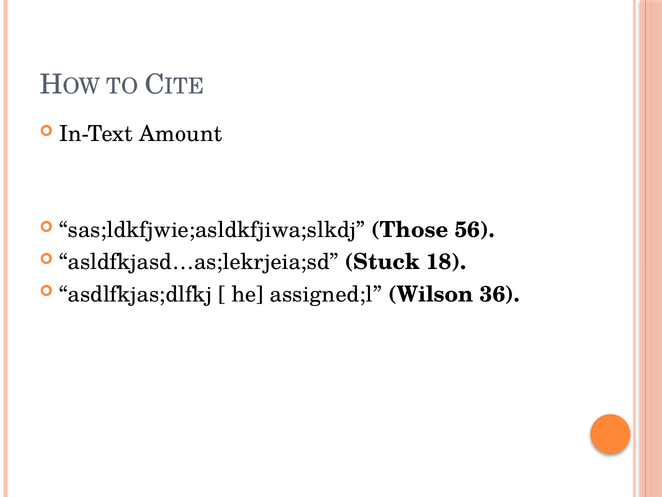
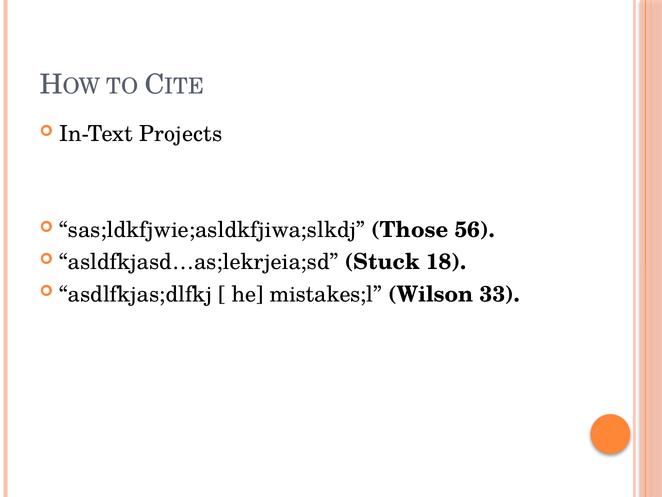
Amount: Amount -> Projects
assigned;l: assigned;l -> mistakes;l
36: 36 -> 33
